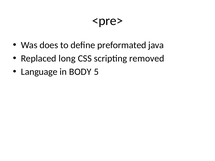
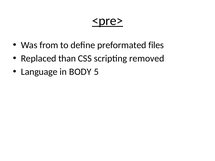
<pre> underline: none -> present
does: does -> from
java: java -> files
long: long -> than
